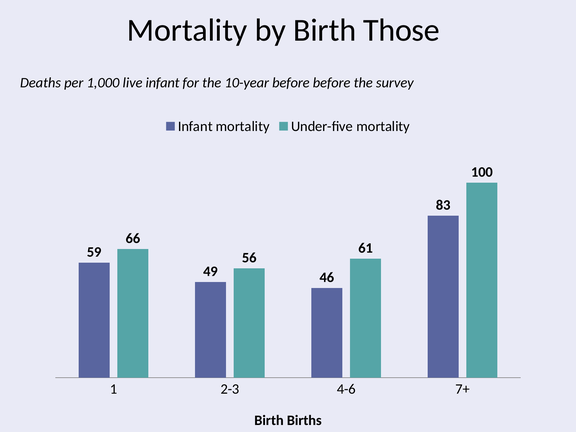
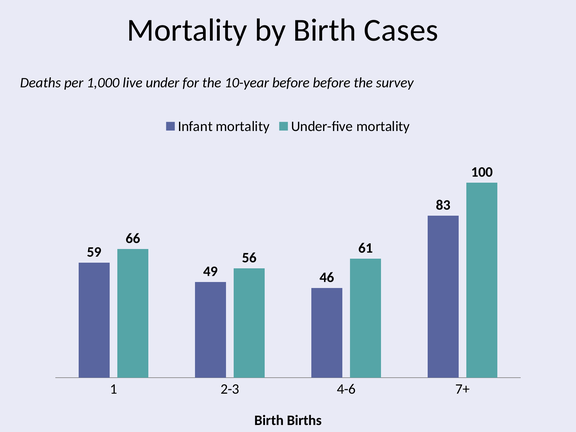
Those: Those -> Cases
live infant: infant -> under
